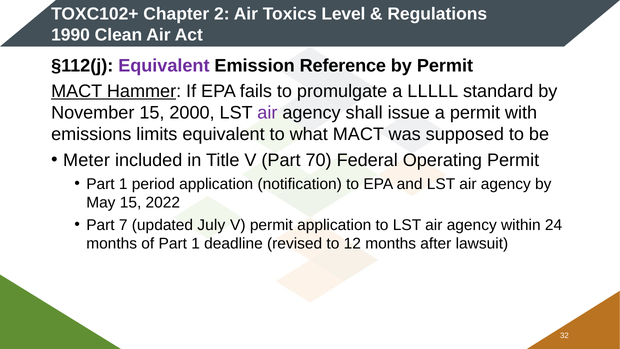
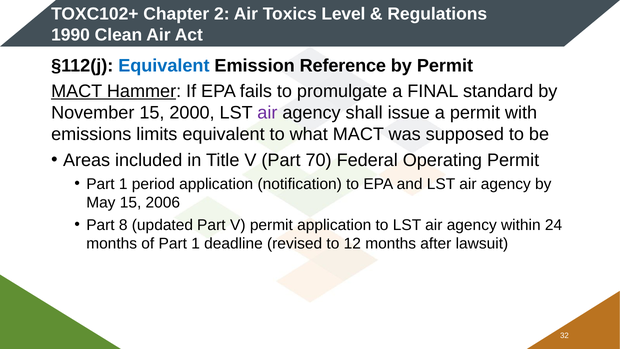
Equivalent at (164, 66) colour: purple -> blue
LLLLL: LLLLL -> FINAL
Meter: Meter -> Areas
2022: 2022 -> 2006
7: 7 -> 8
updated July: July -> Part
